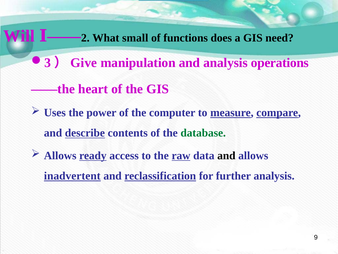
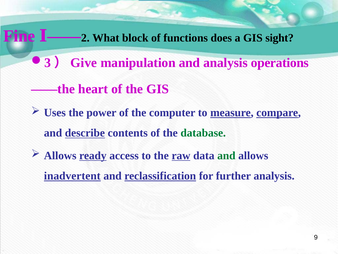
Will: Will -> Fine
small: small -> block
need: need -> sight
and at (226, 155) colour: black -> green
